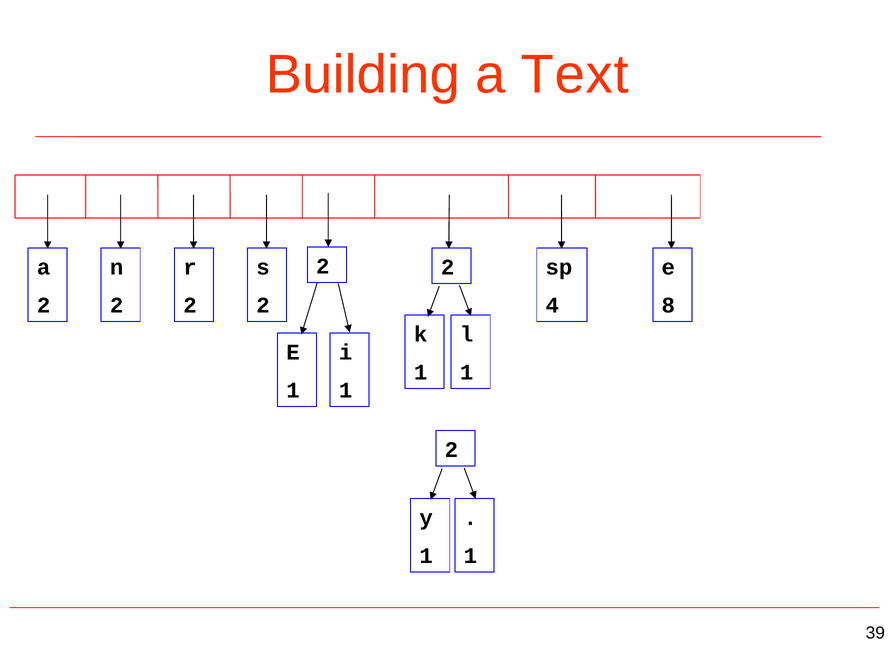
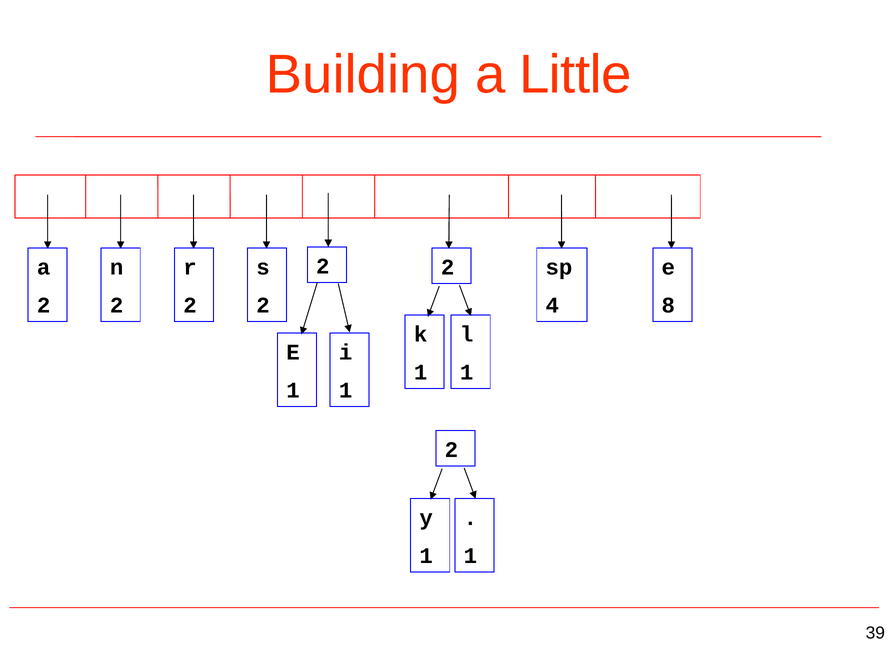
Text: Text -> Little
